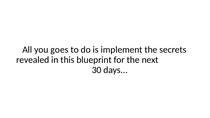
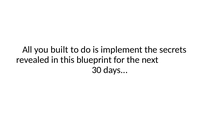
goes: goes -> built
